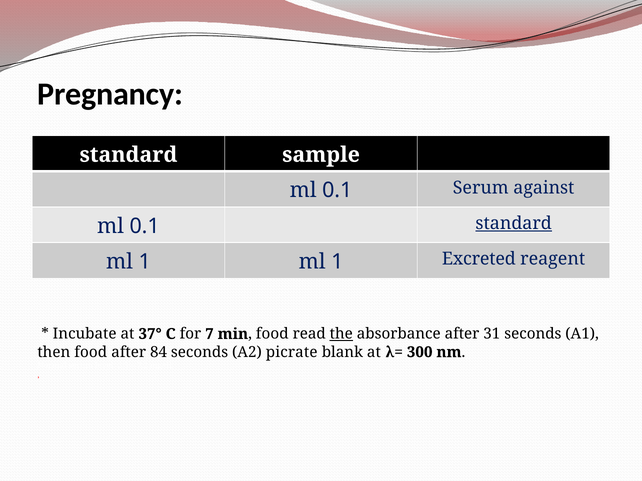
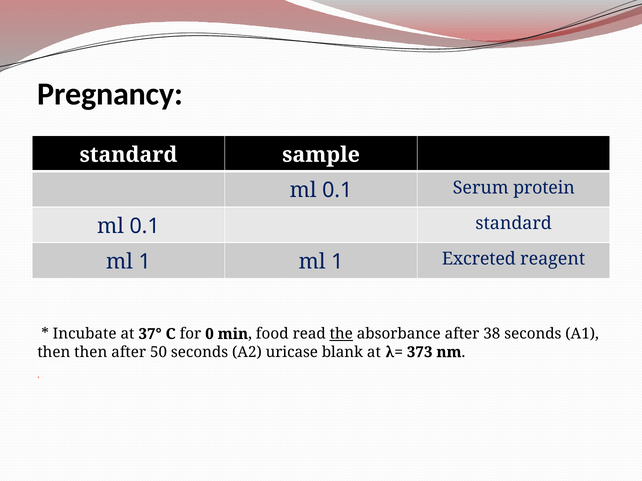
Serum against: against -> protein
standard at (514, 224) underline: present -> none
7: 7 -> 0
31: 31 -> 38
then food: food -> then
84: 84 -> 50
picrate: picrate -> uricase
300: 300 -> 373
